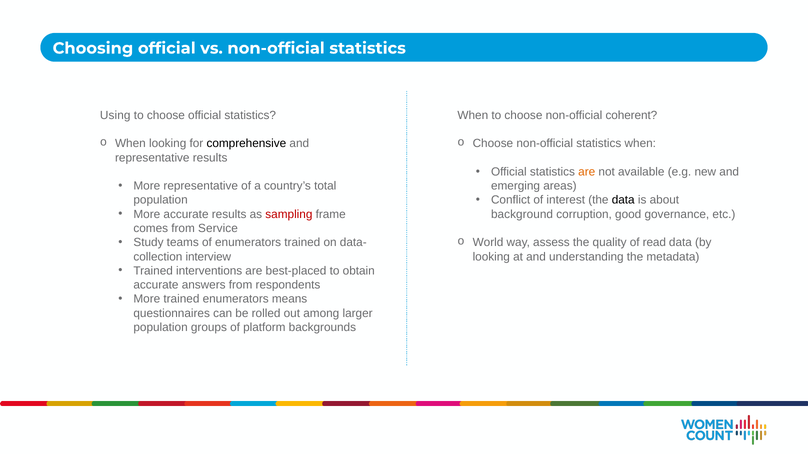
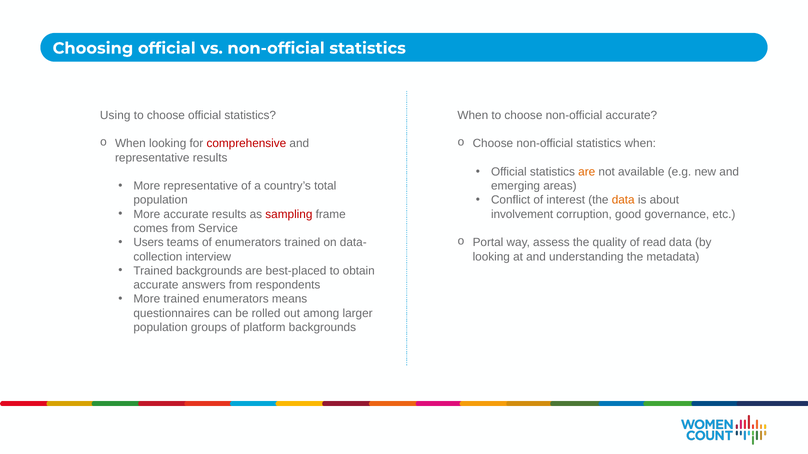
non-official coherent: coherent -> accurate
comprehensive colour: black -> red
data at (623, 200) colour: black -> orange
background: background -> involvement
Study: Study -> Users
World: World -> Portal
Trained interventions: interventions -> backgrounds
